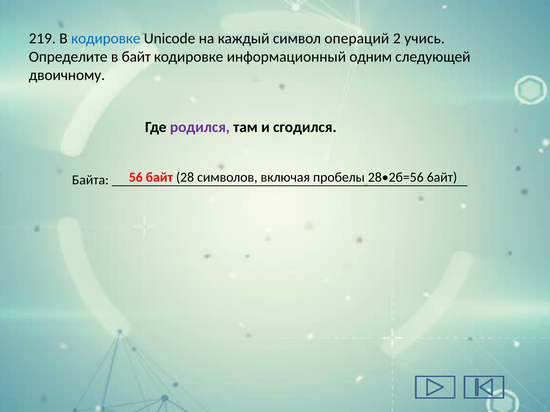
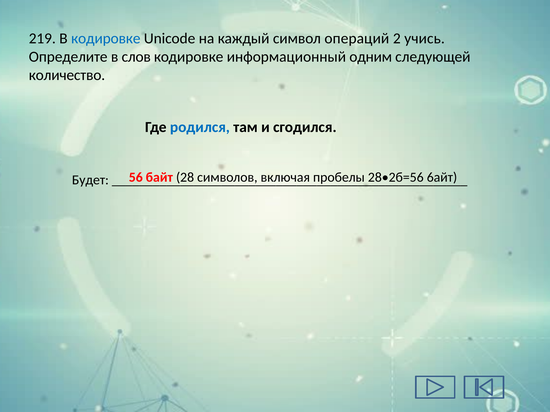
в байт: байт -> слов
двоичному: двоичному -> количество
родился colour: purple -> blue
Байта: Байта -> Будет
